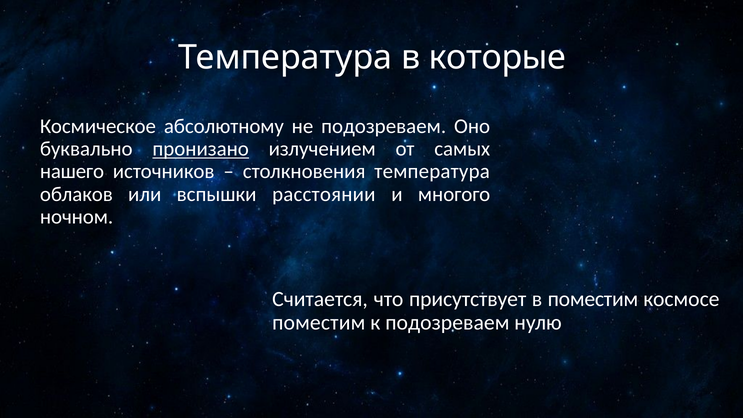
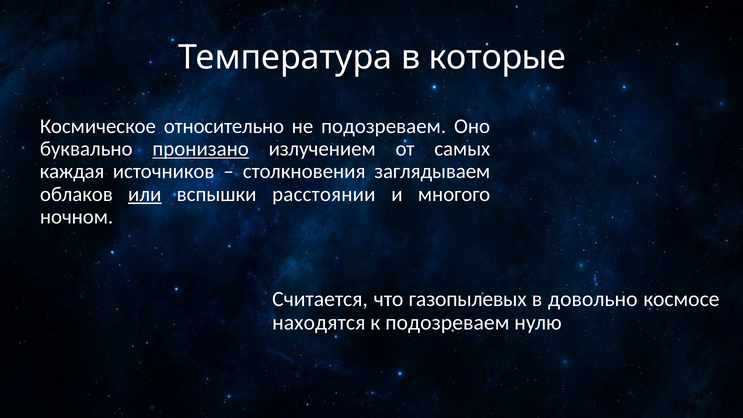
абсолютному: абсолютному -> относительно
нашего: нашего -> каждая
столкновения температура: температура -> заглядываем
или underline: none -> present
присутствует: присутствует -> газопылевых
в поместим: поместим -> довольно
поместим at (319, 323): поместим -> находятся
